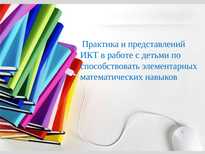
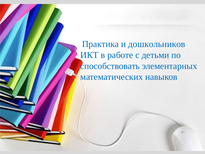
представлений: представлений -> дошкольников
